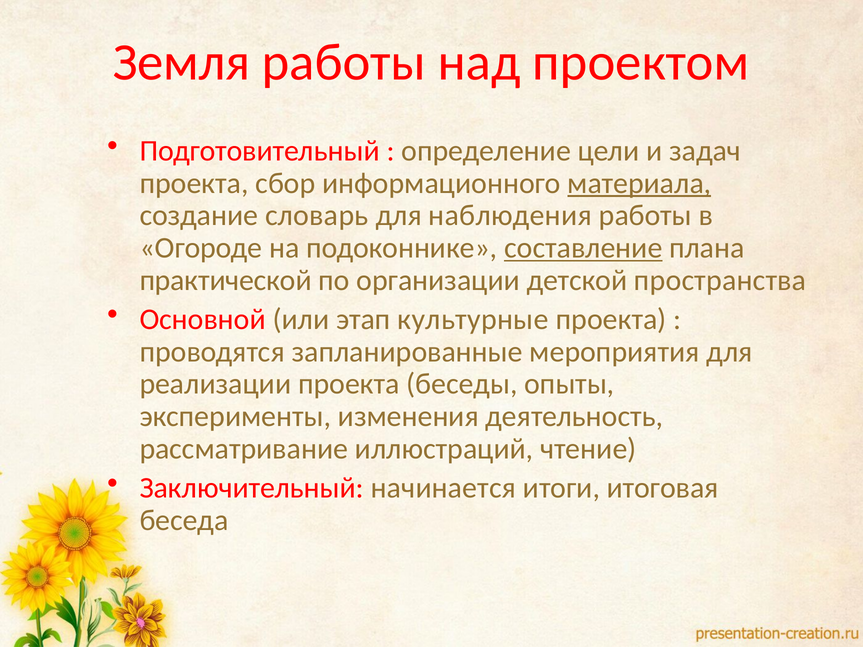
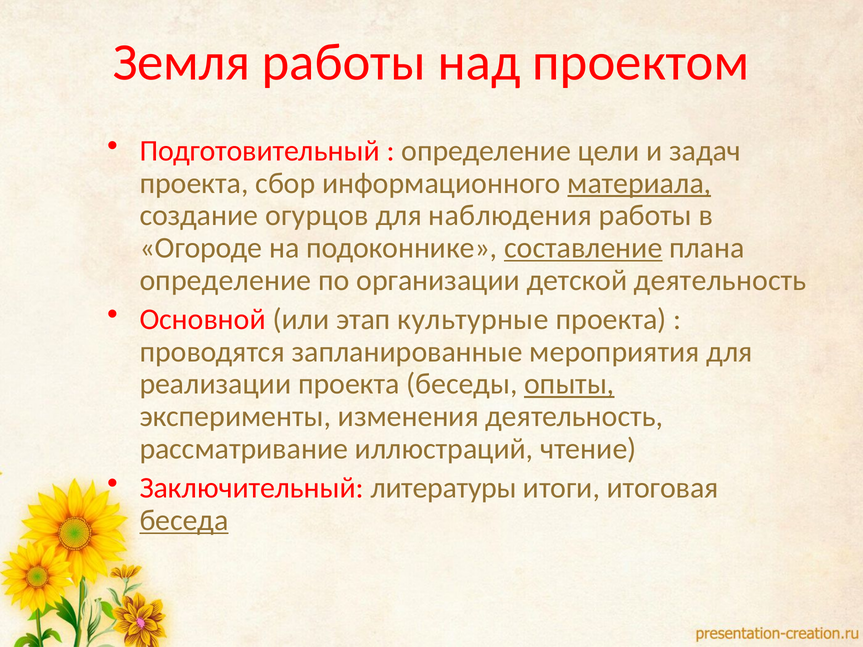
словарь: словарь -> огурцов
практической at (226, 280): практической -> определение
детской пространства: пространства -> деятельность
опыты underline: none -> present
начинается: начинается -> литературы
беседа underline: none -> present
